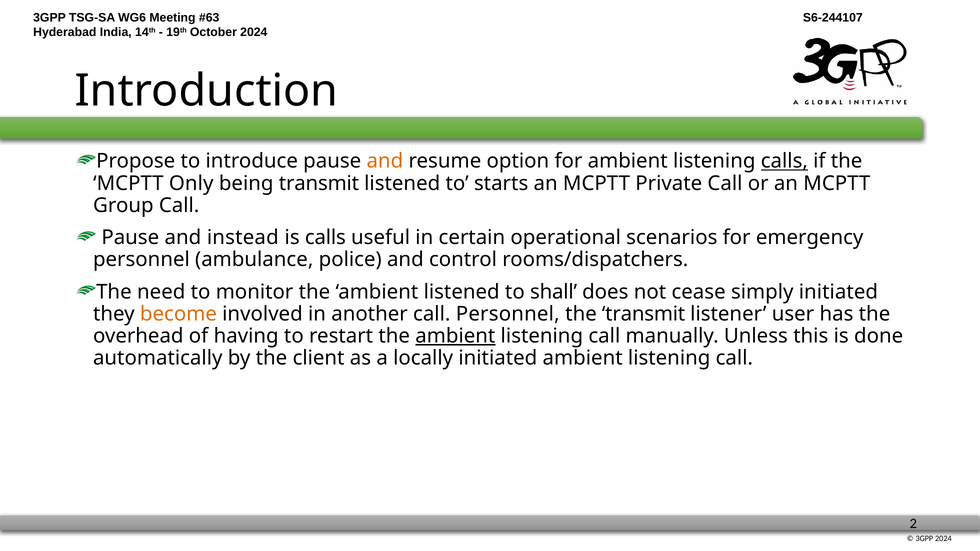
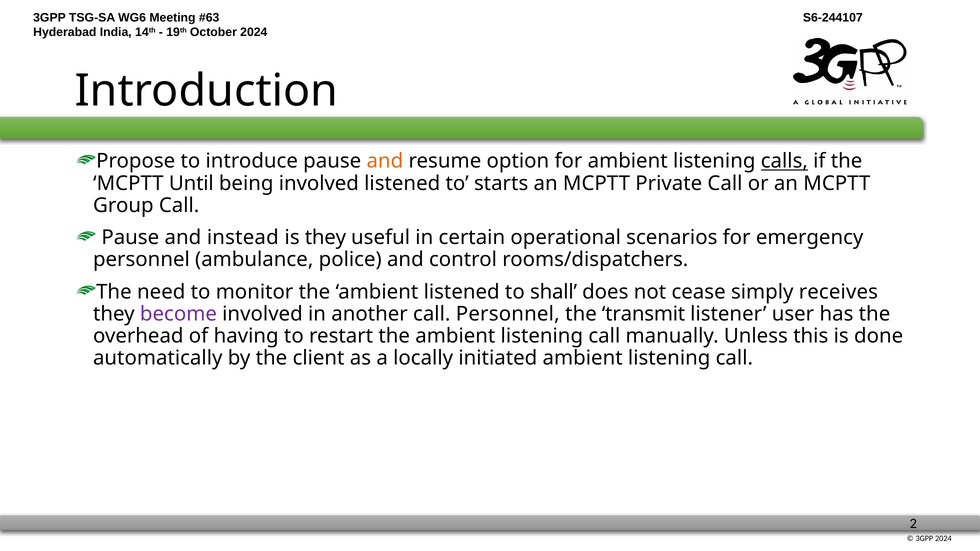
Only: Only -> Until
being transmit: transmit -> involved
is calls: calls -> they
simply initiated: initiated -> receives
become colour: orange -> purple
ambient at (455, 336) underline: present -> none
